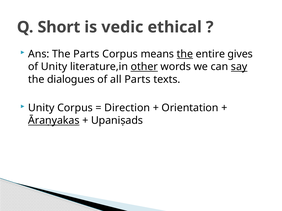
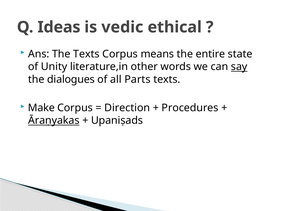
Short: Short -> Ideas
The Parts: Parts -> Texts
the at (185, 54) underline: present -> none
gives: gives -> state
other underline: present -> none
Unity at (41, 108): Unity -> Make
Orientation: Orientation -> Procedures
